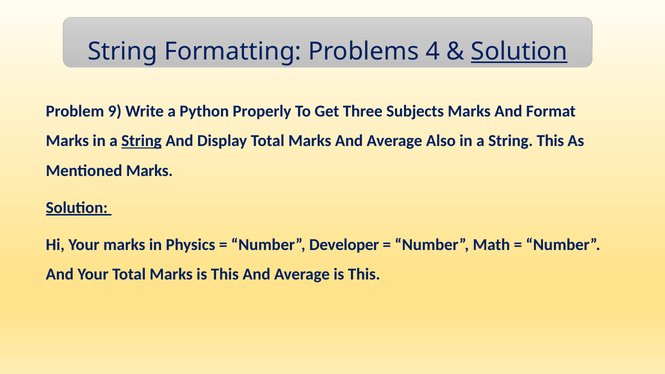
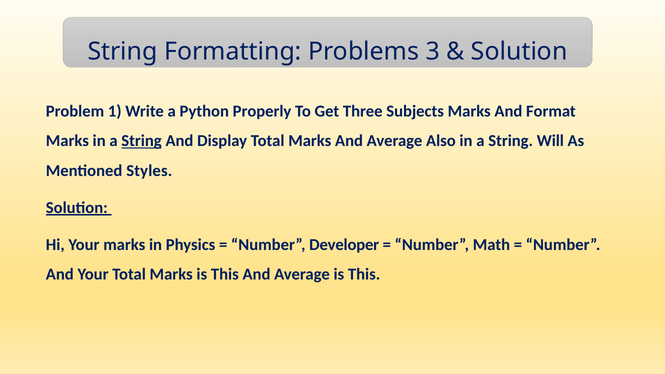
4: 4 -> 3
Solution at (519, 51) underline: present -> none
9: 9 -> 1
String This: This -> Will
Mentioned Marks: Marks -> Styles
